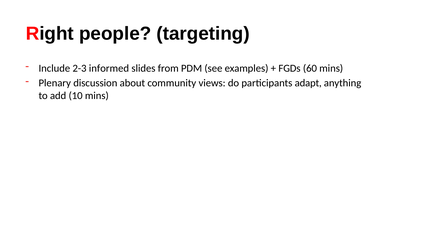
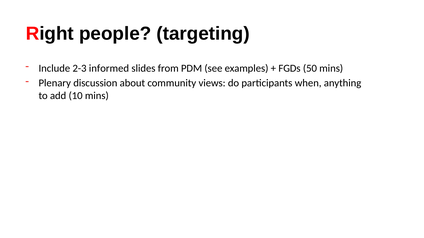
60: 60 -> 50
adapt: adapt -> when
